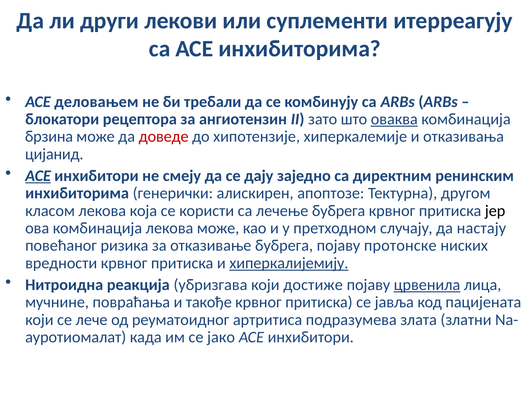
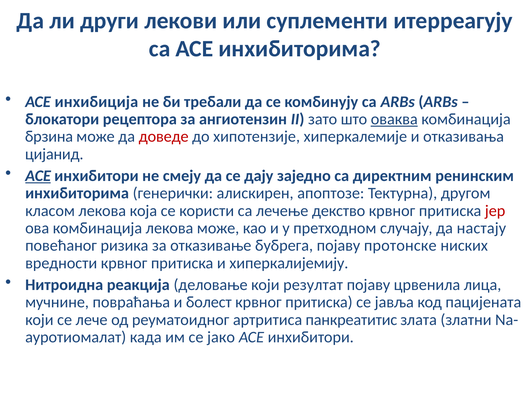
деловањем: деловањем -> инхибиција
лечење бубрега: бубрега -> декство
јер colour: black -> red
хиперкалијемију underline: present -> none
убризгава: убризгава -> деловање
достиже: достиже -> резултат
црвенила underline: present -> none
такође: такође -> болест
подразумева: подразумева -> панкреатитис
